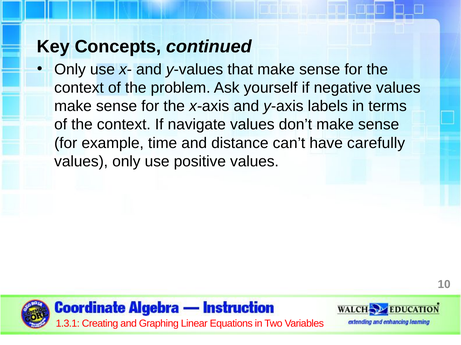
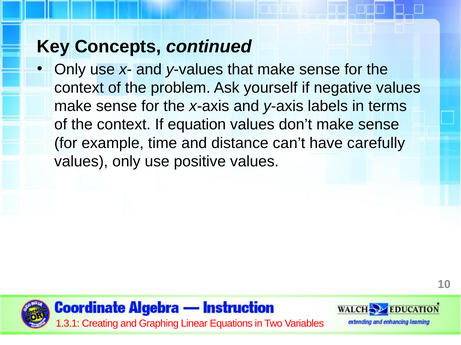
navigate: navigate -> equation
